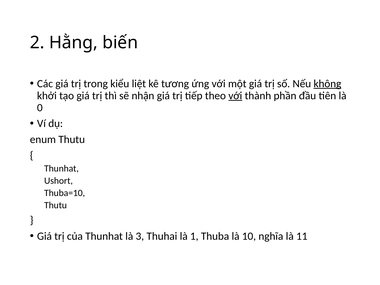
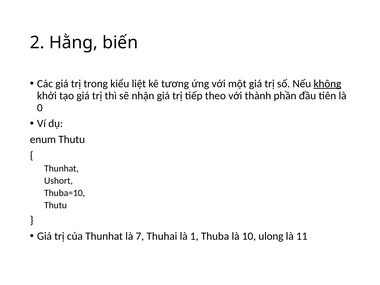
với at (235, 96) underline: present -> none
3: 3 -> 7
nghĩa: nghĩa -> ulong
